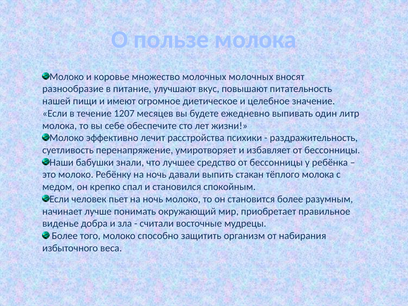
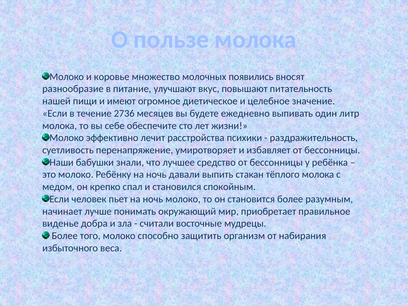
молочных молочных: молочных -> появились
1207: 1207 -> 2736
